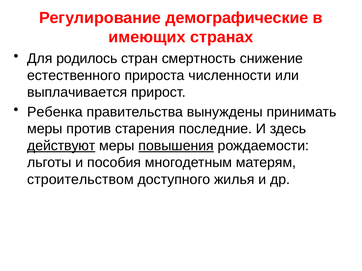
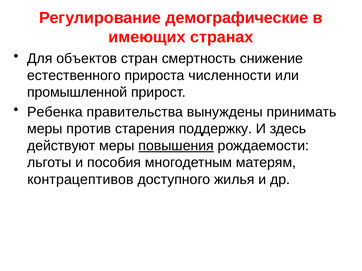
родилось: родилось -> объектов
выплачивается: выплачивается -> промышленной
последние: последние -> поддержку
действуют underline: present -> none
строительством: строительством -> контрацептивов
